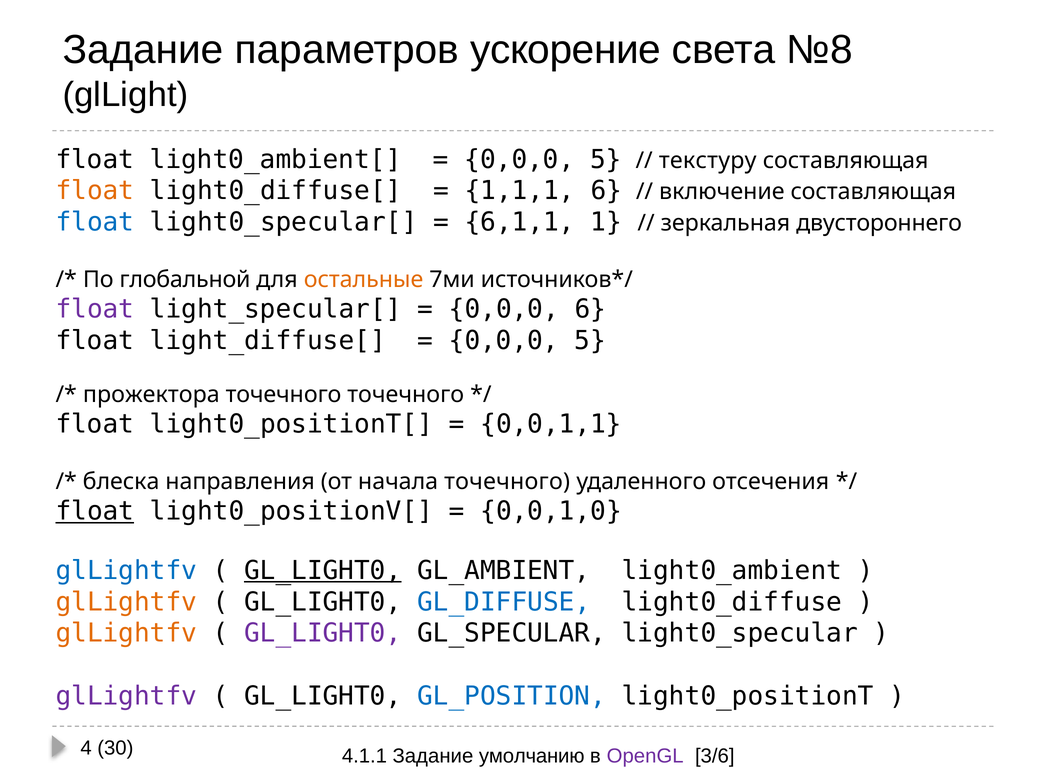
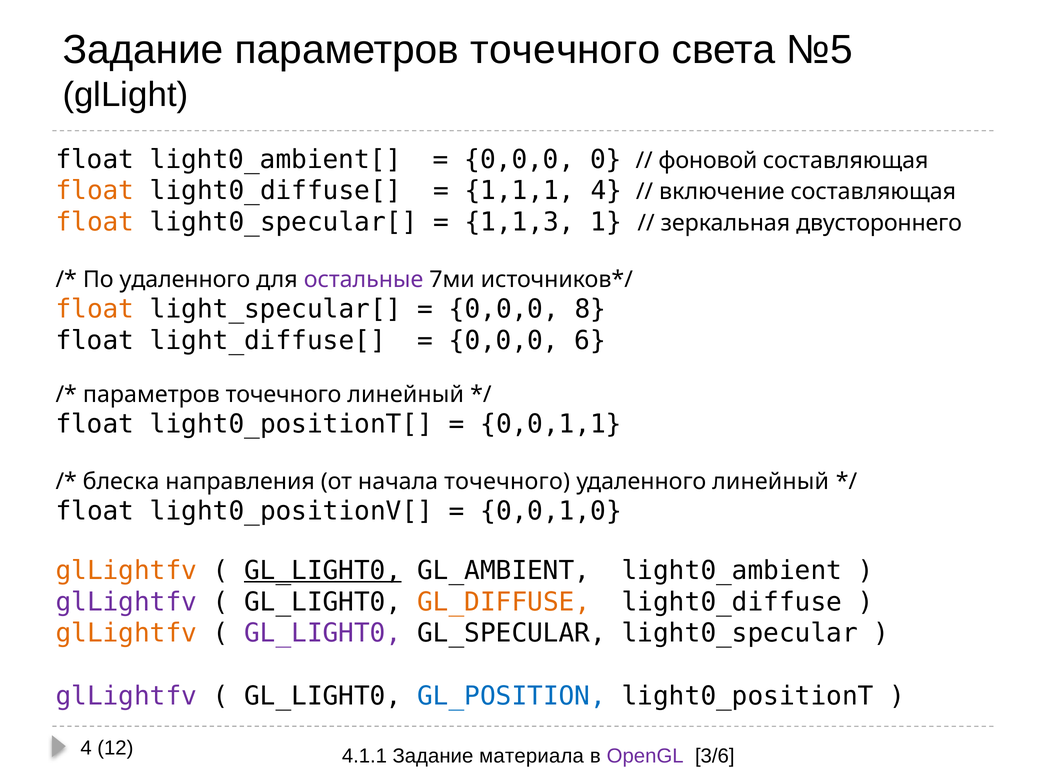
Задание параметров ускорение: ускорение -> точечного
№8: №8 -> №5
5 at (606, 160): 5 -> 0
текстуру: текстуру -> фоновой
1,1,1 6: 6 -> 4
float at (95, 222) colour: blue -> orange
6,1,1: 6,1,1 -> 1,1,3
По глобальной: глобальной -> удаленного
остальные colour: orange -> purple
float at (95, 309) colour: purple -> orange
0,0,0 6: 6 -> 8
5 at (590, 341): 5 -> 6
прожектора at (151, 395): прожектора -> параметров
точечного точечного: точечного -> линейный
удаленного отсечения: отсечения -> линейный
float at (95, 512) underline: present -> none
glLightfv at (126, 571) colour: blue -> orange
glLightfv at (126, 602) colour: orange -> purple
GL_DIFFUSE colour: blue -> orange
30: 30 -> 12
умолчанию: умолчанию -> материала
